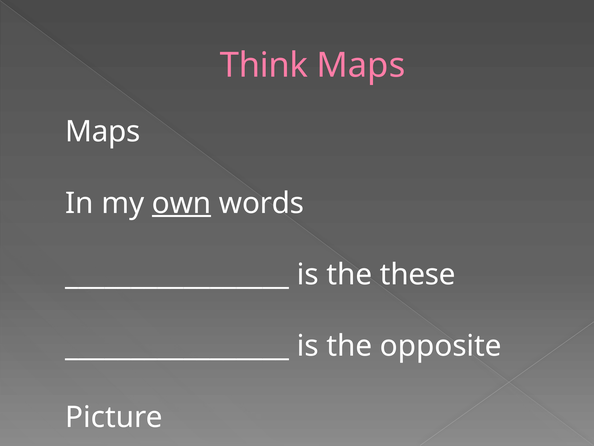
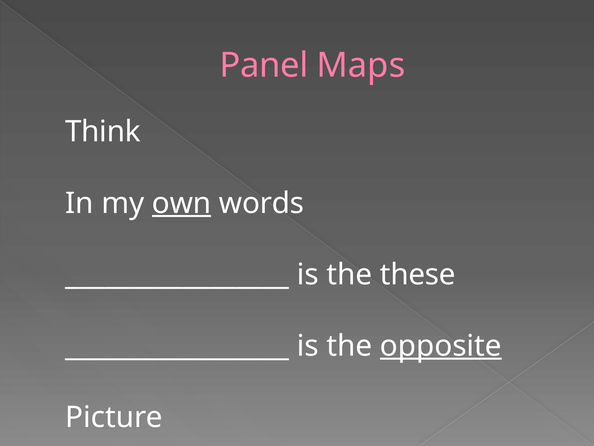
Think: Think -> Panel
Maps at (103, 132): Maps -> Think
opposite underline: none -> present
